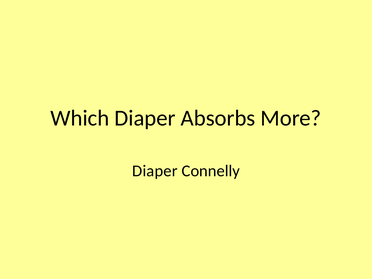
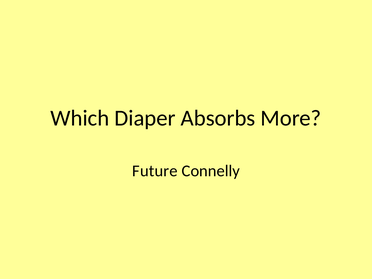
Diaper at (155, 171): Diaper -> Future
